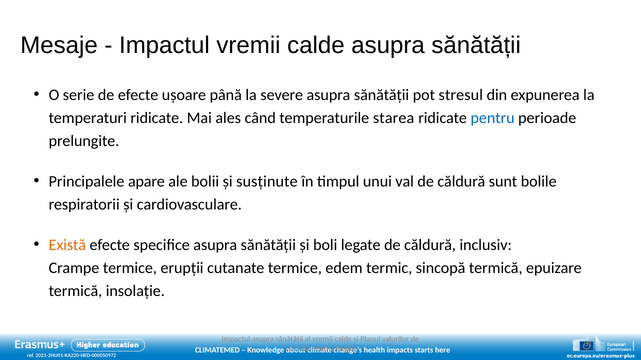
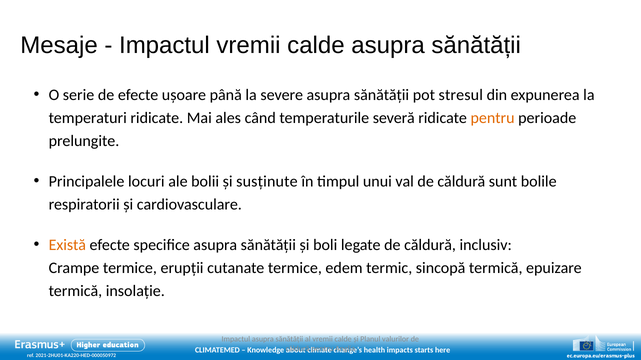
starea: starea -> severă
pentru at (493, 118) colour: blue -> orange
apare: apare -> locuri
